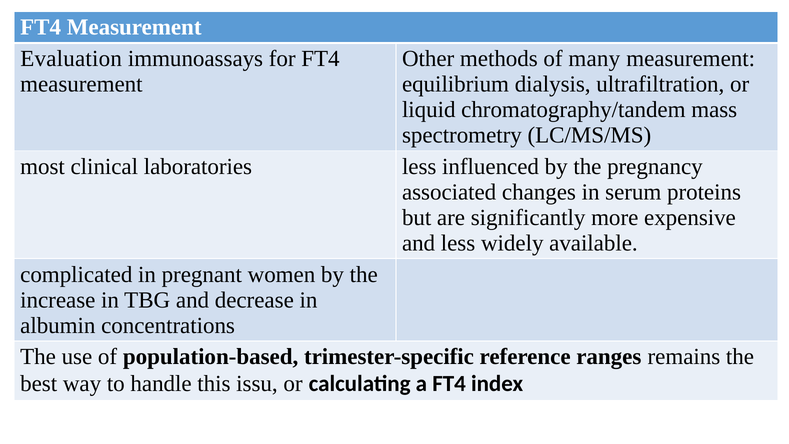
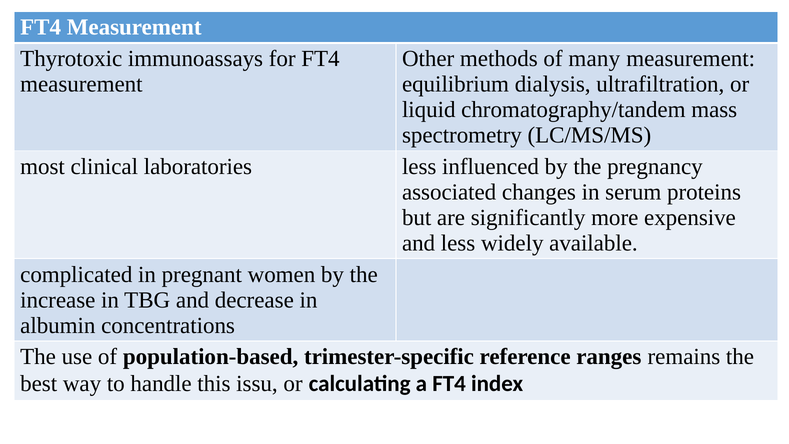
Evaluation: Evaluation -> Thyrotoxic
